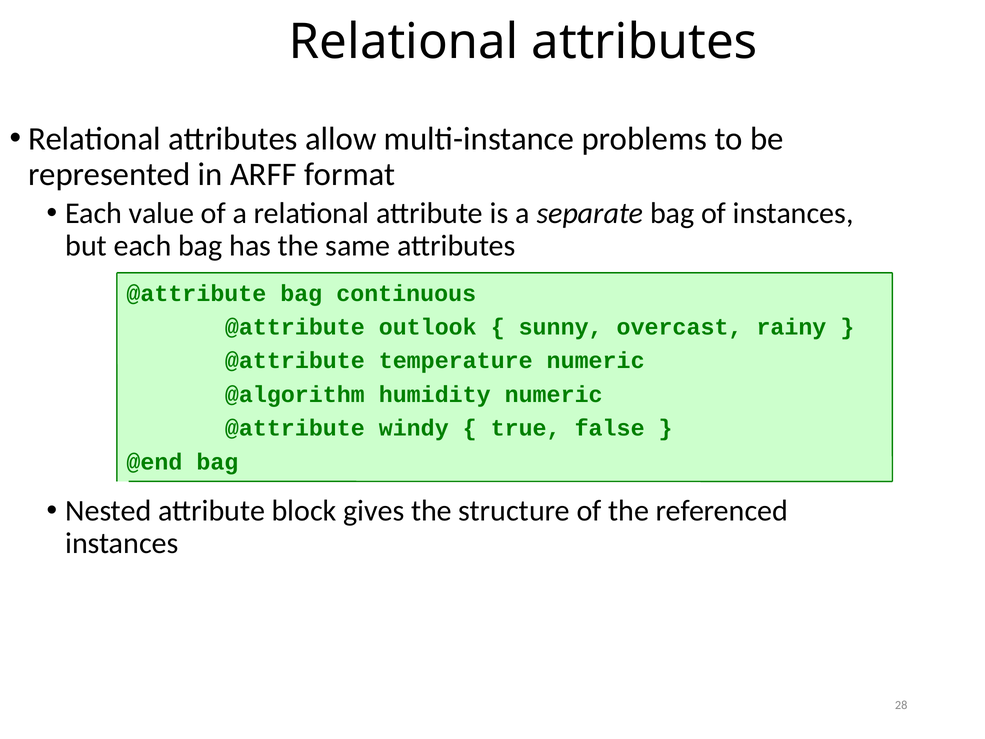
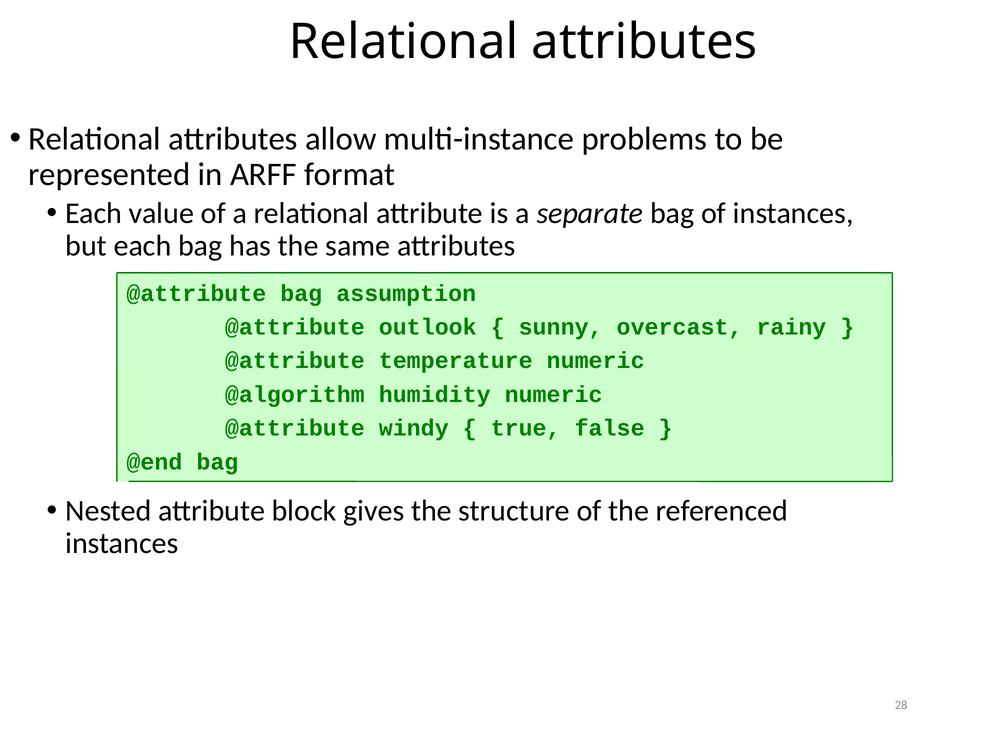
continuous: continuous -> assumption
